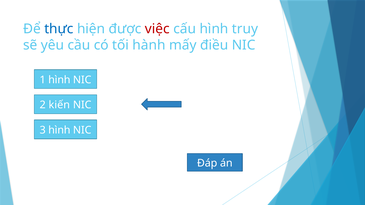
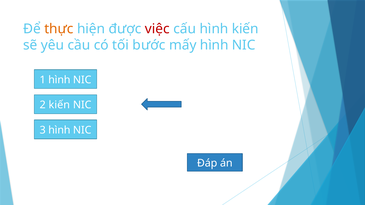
thực colour: blue -> orange
hình truy: truy -> kiến
hành: hành -> bước
mấy điều: điều -> hình
